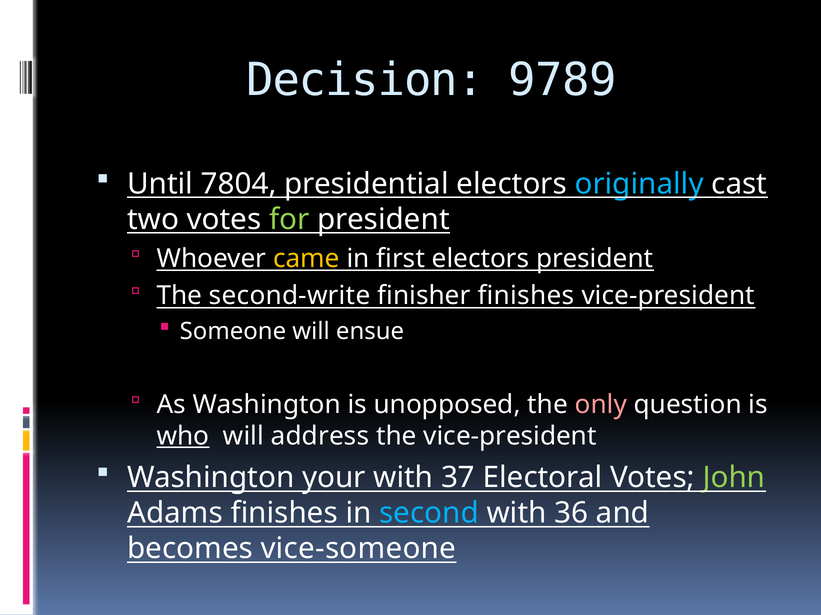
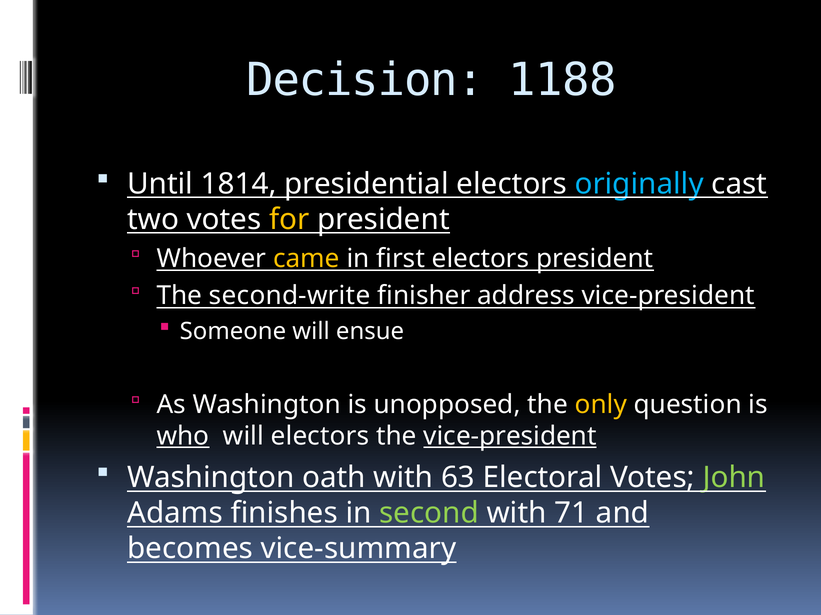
9789: 9789 -> 1188
7804: 7804 -> 1814
for colour: light green -> yellow
finisher finishes: finishes -> address
only colour: pink -> yellow
will address: address -> electors
vice-president at (510, 436) underline: none -> present
your: your -> oath
37: 37 -> 63
second colour: light blue -> light green
36: 36 -> 71
vice-someone: vice-someone -> vice-summary
